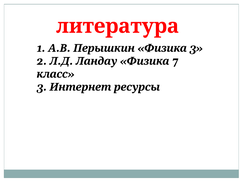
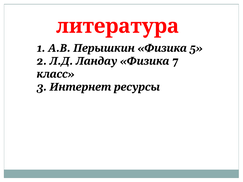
3 at (196, 48): 3 -> 5
